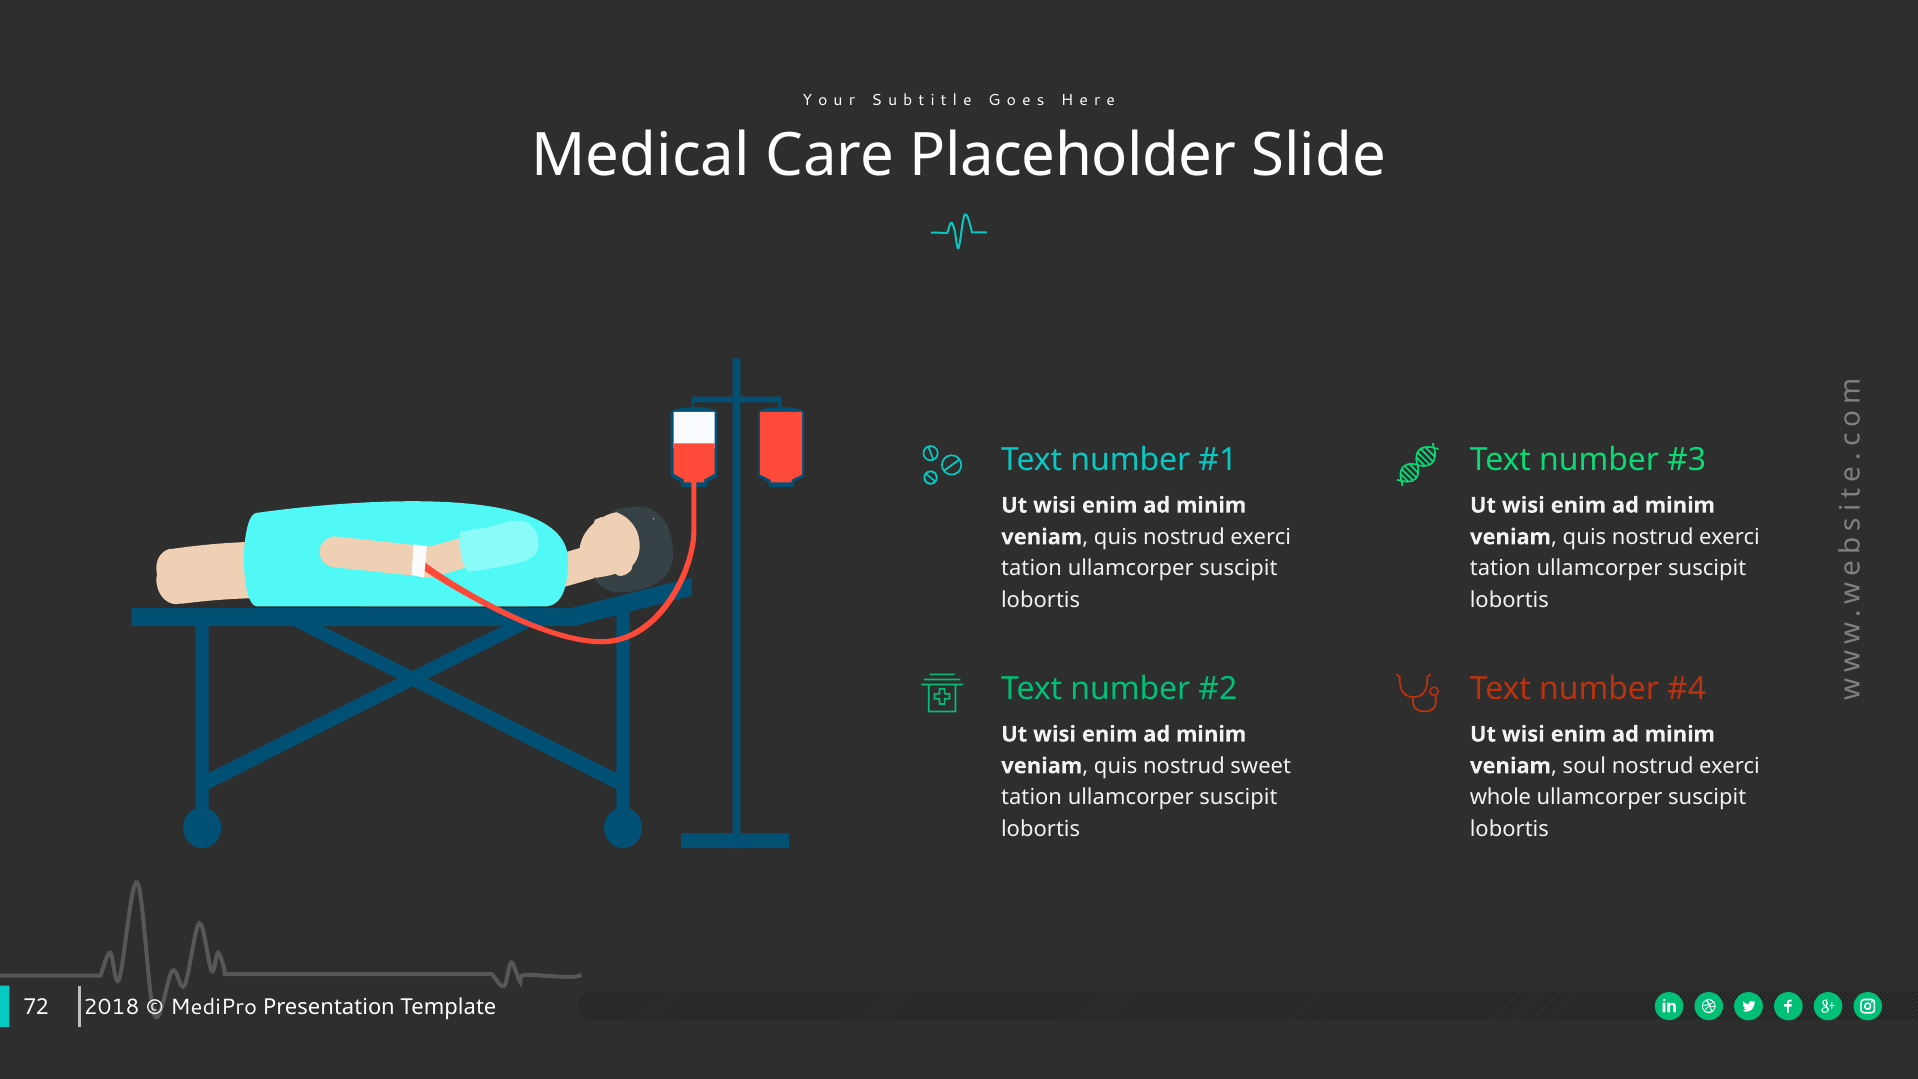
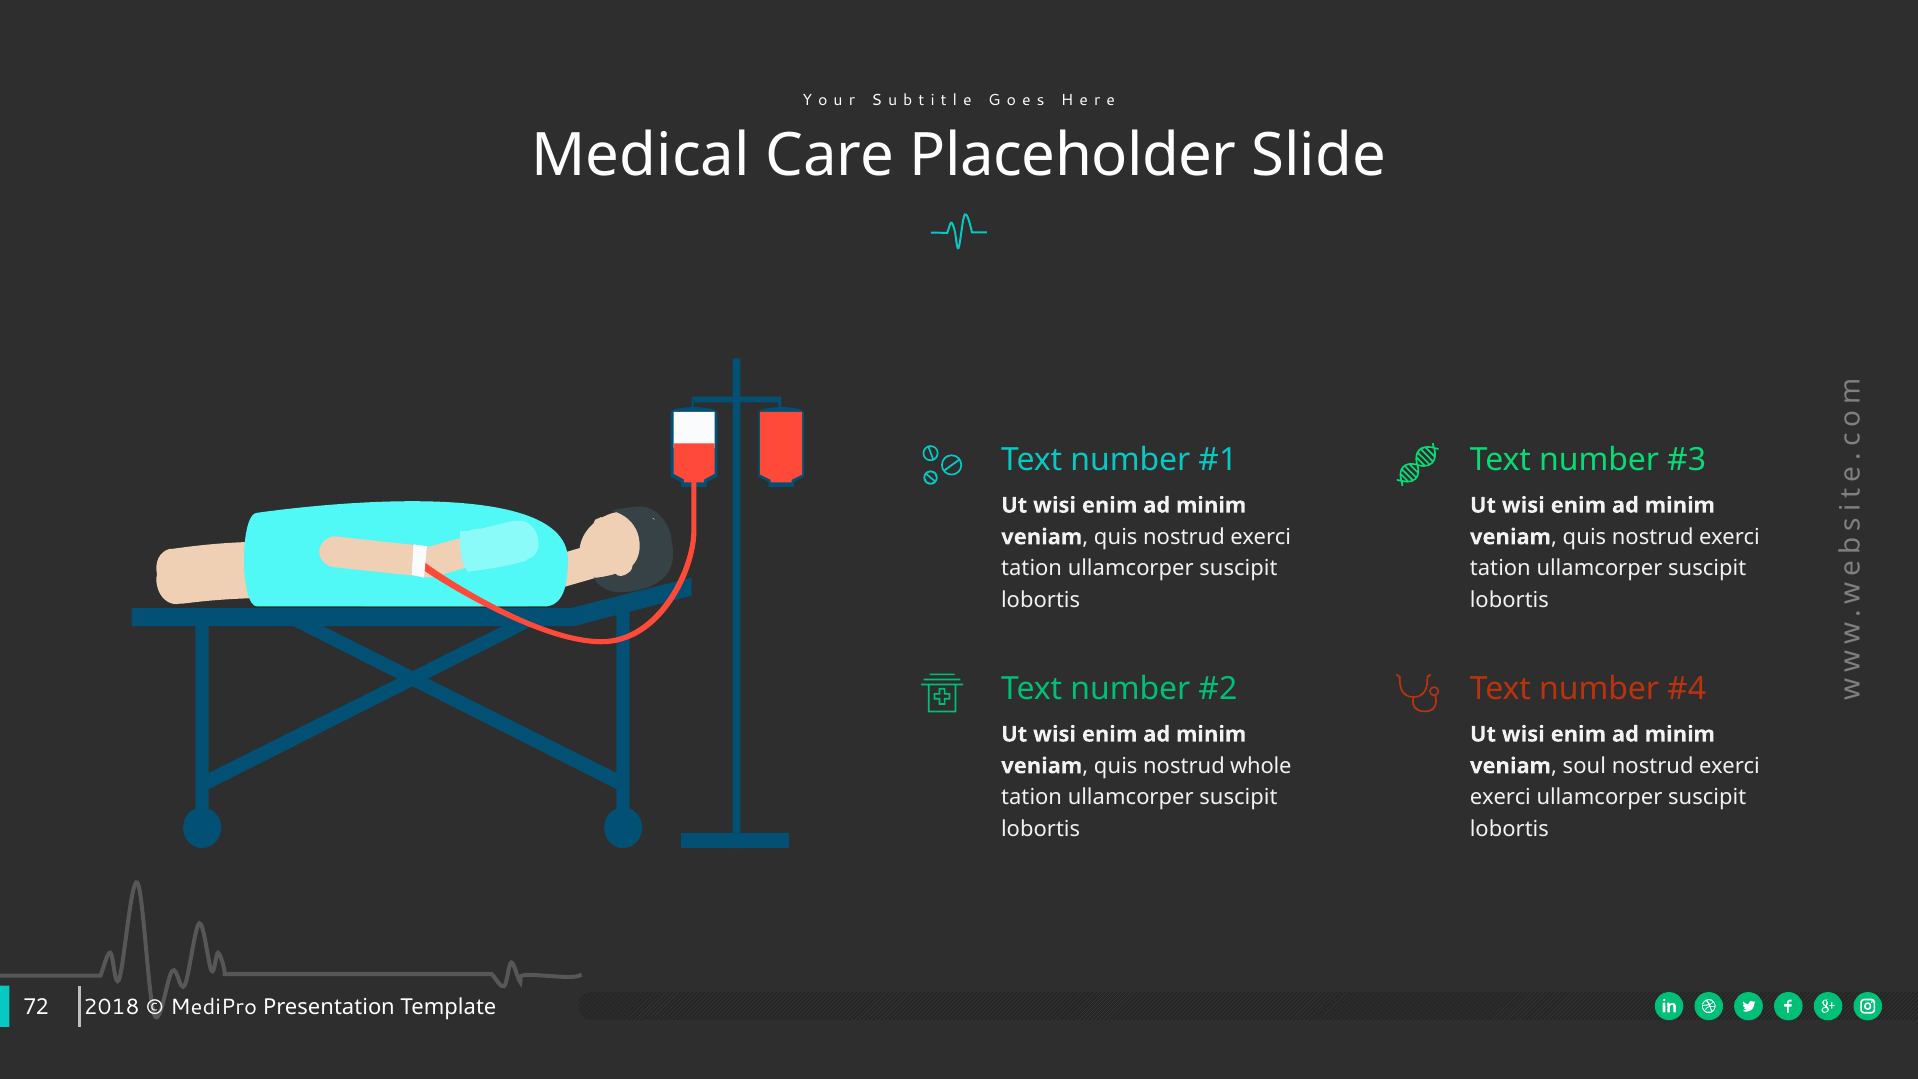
sweet: sweet -> whole
whole at (1500, 798): whole -> exerci
